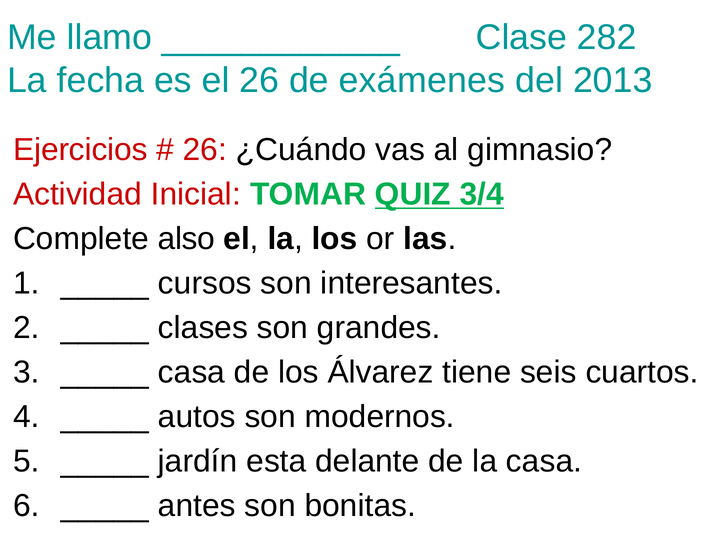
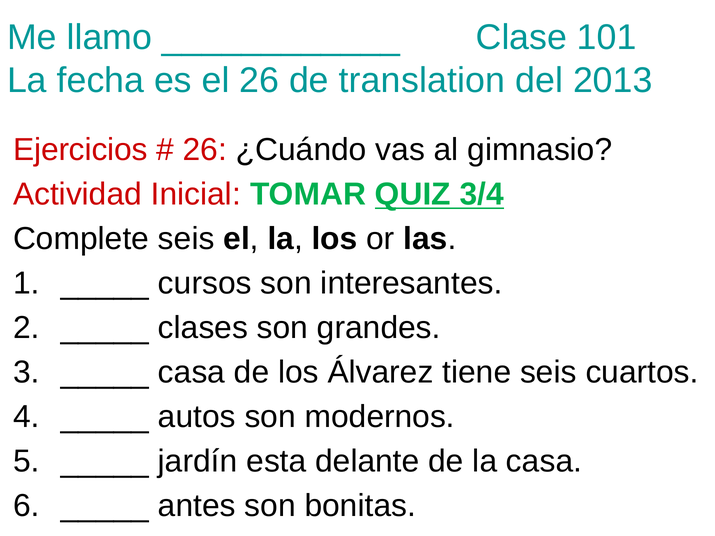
282: 282 -> 101
exámenes: exámenes -> translation
Complete also: also -> seis
